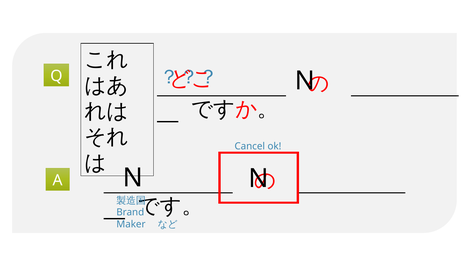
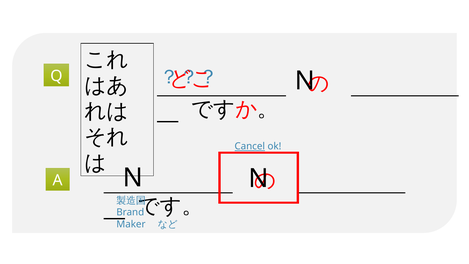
Cancel underline: none -> present
